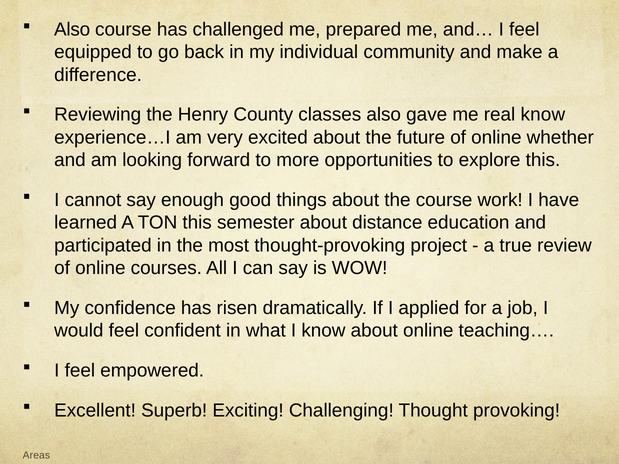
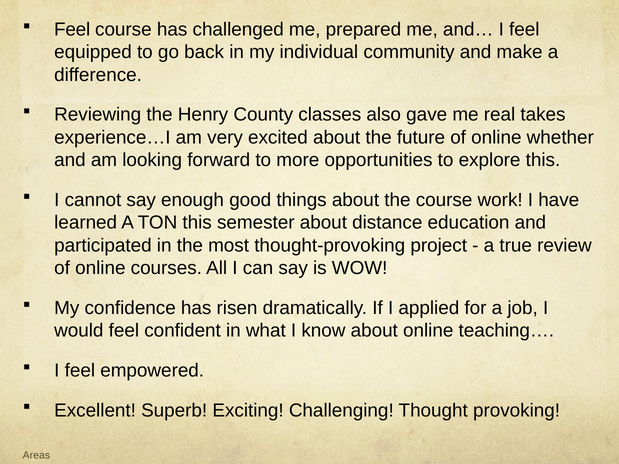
Also at (72, 30): Also -> Feel
real know: know -> takes
